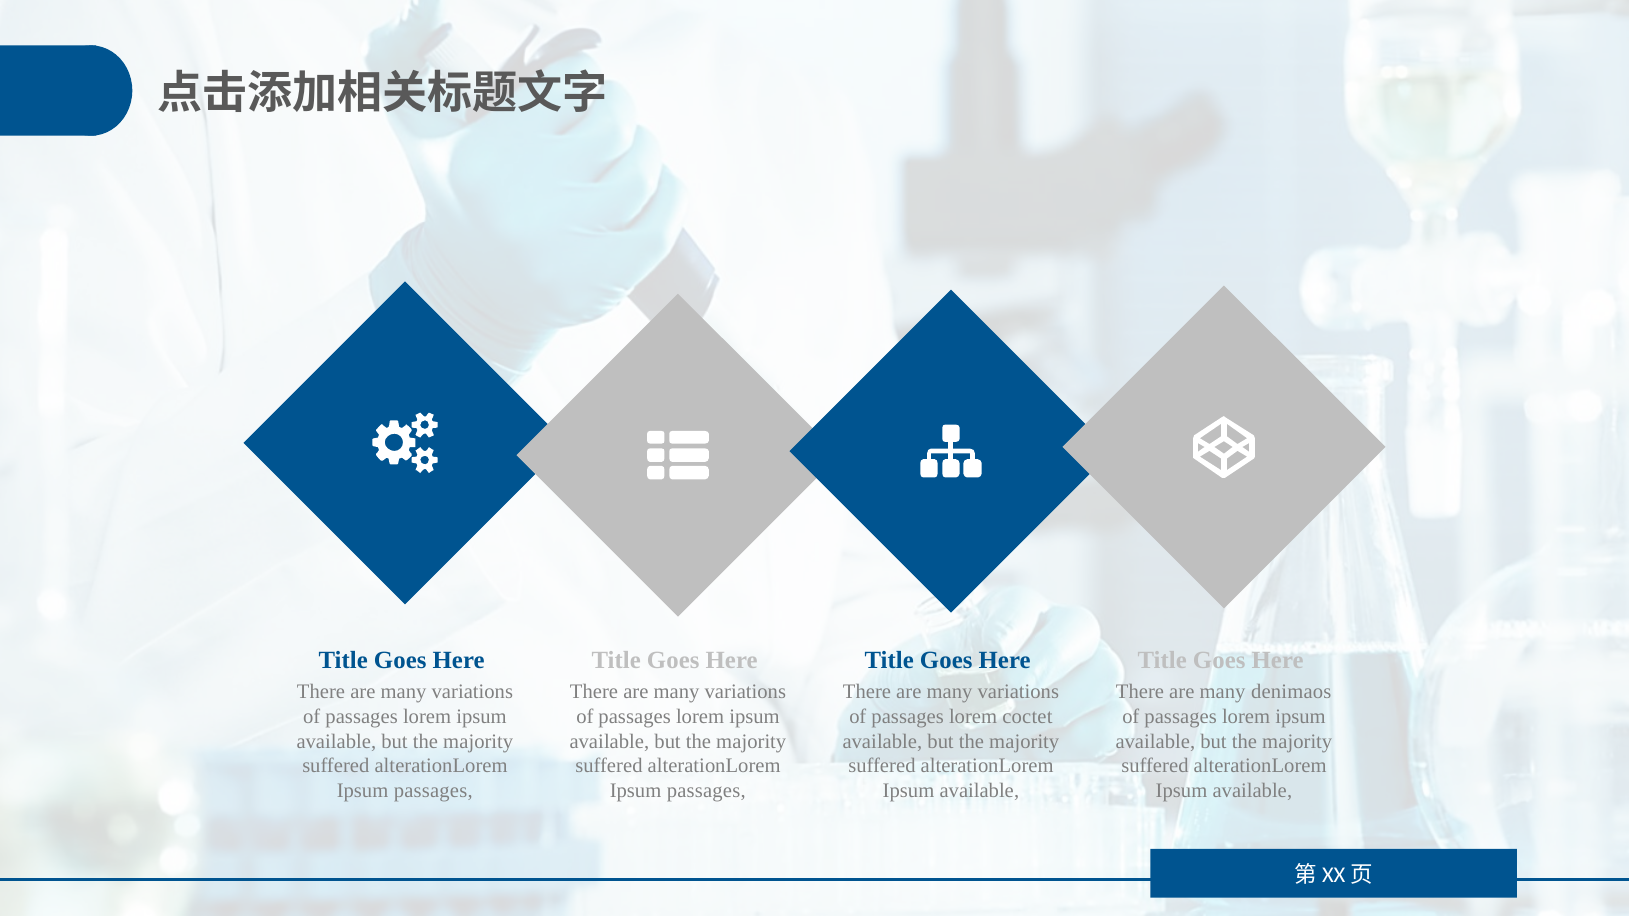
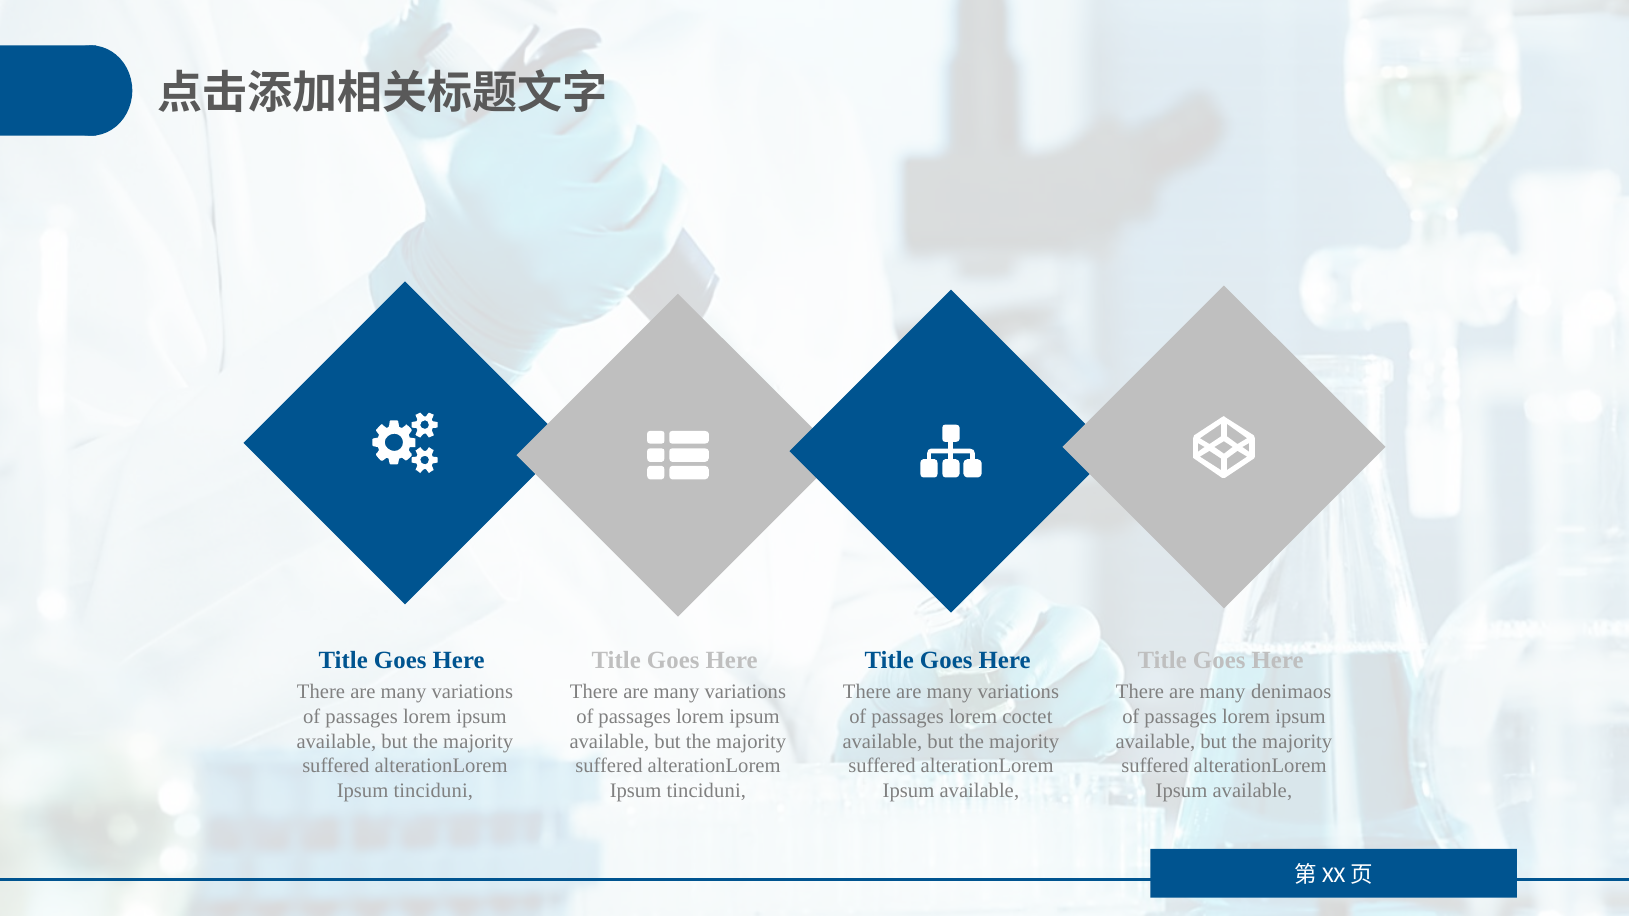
passages at (433, 791): passages -> tinciduni
passages at (706, 791): passages -> tinciduni
